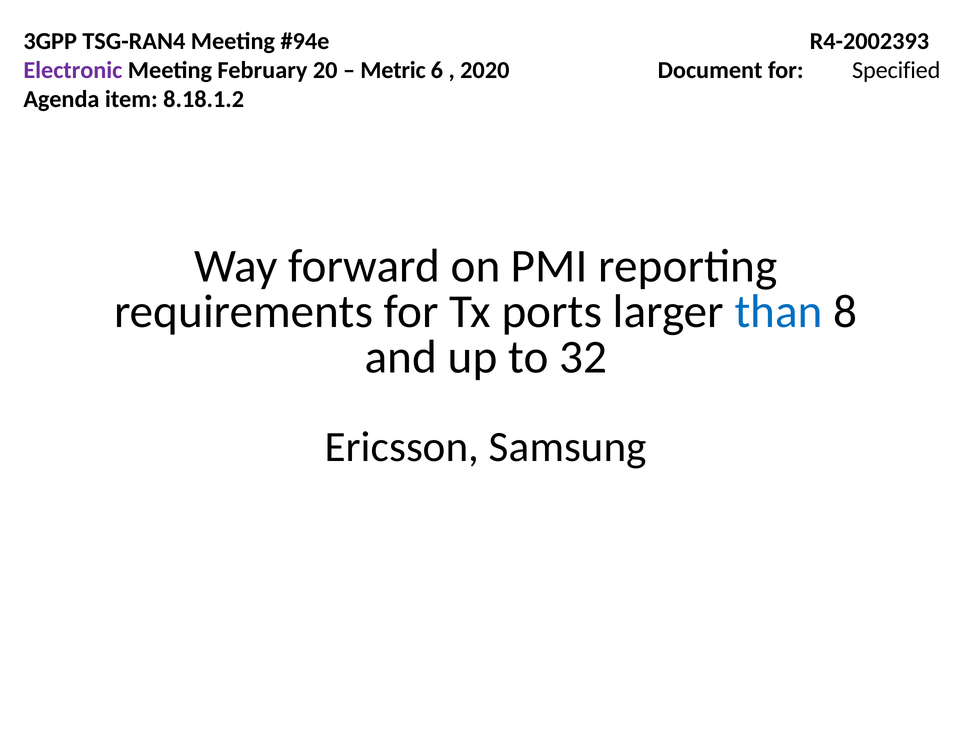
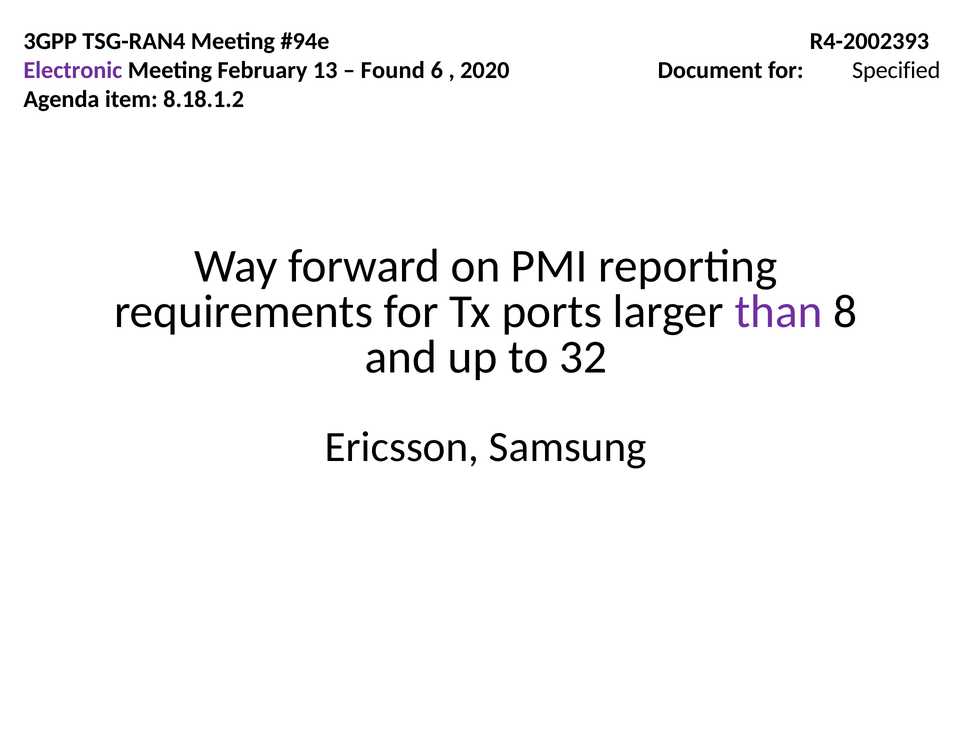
20: 20 -> 13
Metric: Metric -> Found
than colour: blue -> purple
